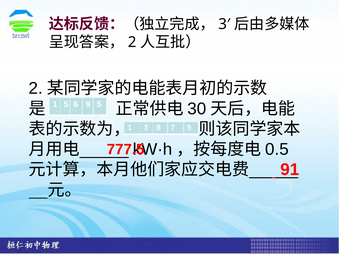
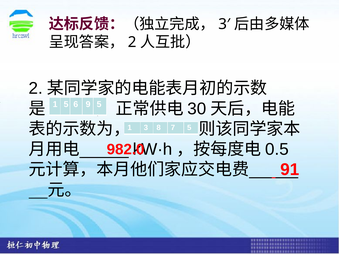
777.5: 777.5 -> 982.0
